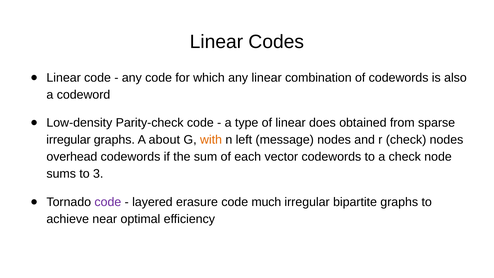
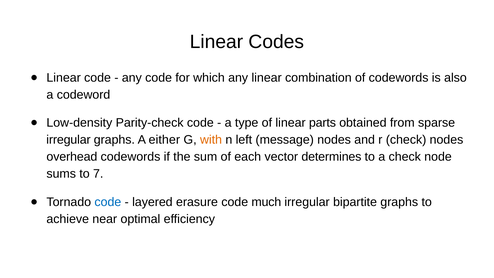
does: does -> parts
about: about -> either
vector codewords: codewords -> determines
3: 3 -> 7
code at (108, 202) colour: purple -> blue
